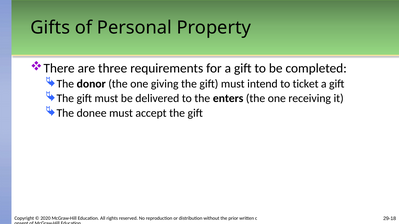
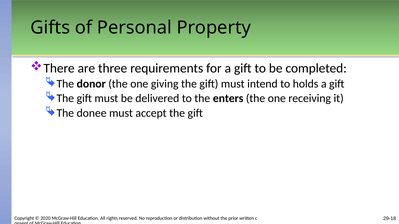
ticket: ticket -> holds
